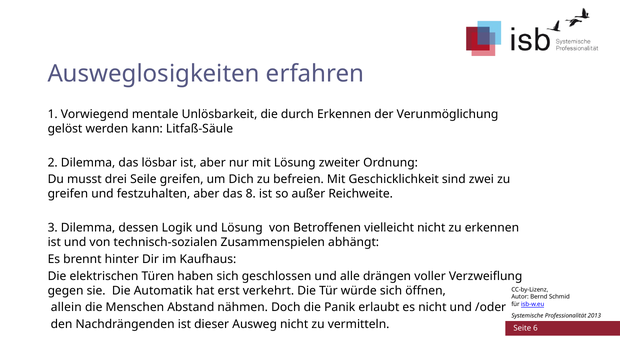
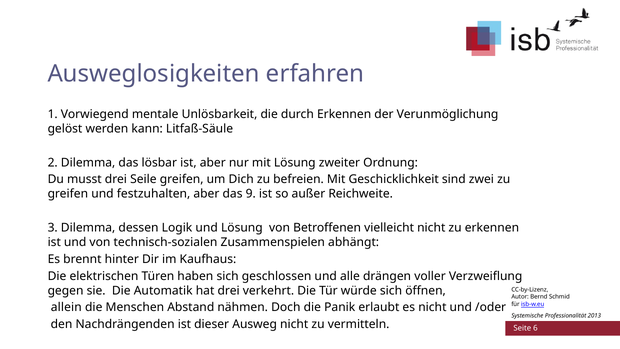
8: 8 -> 9
hat erst: erst -> drei
